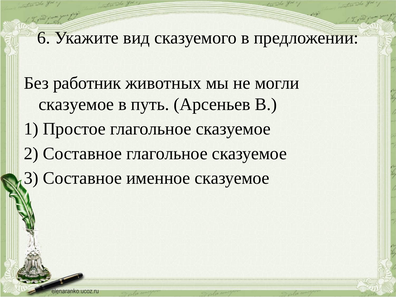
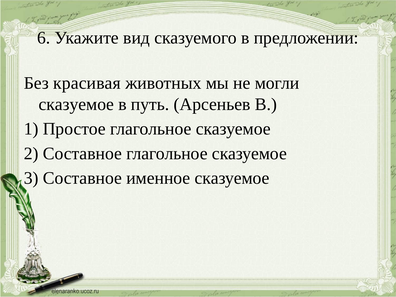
работник: работник -> красивая
